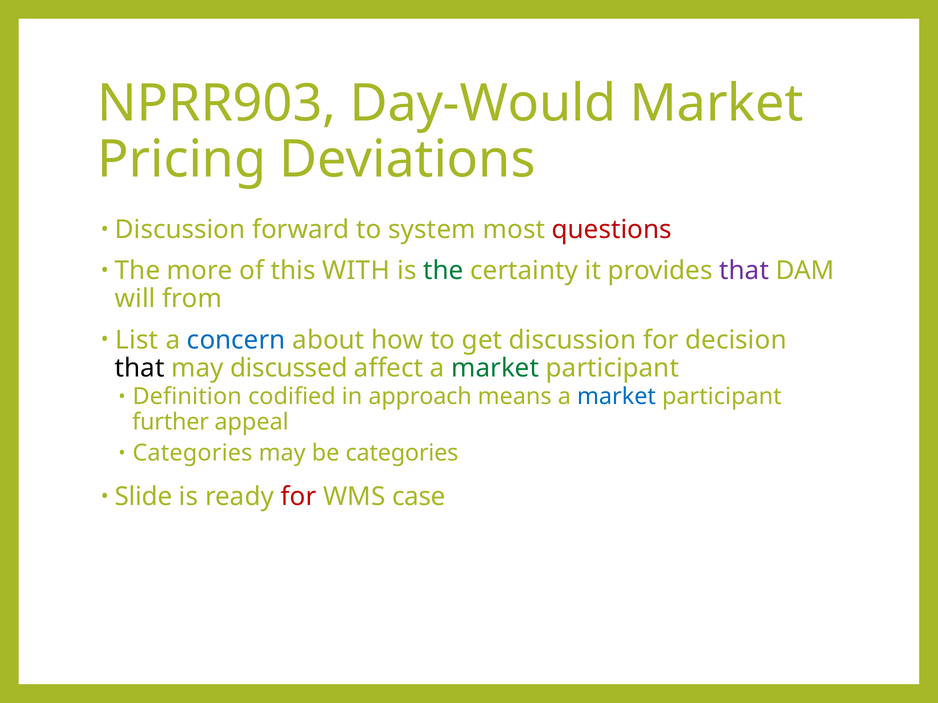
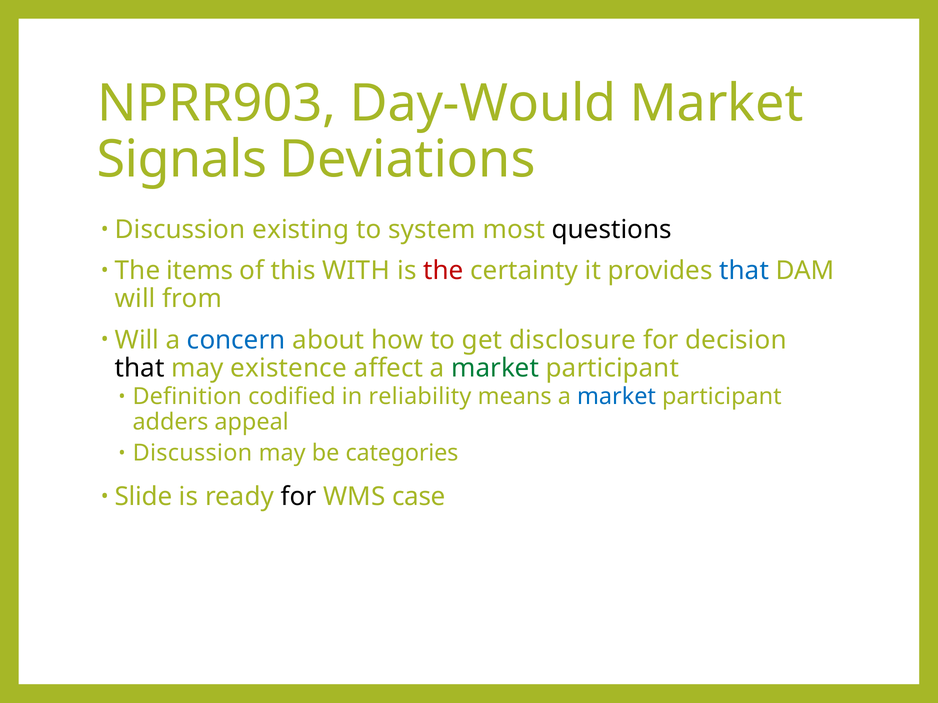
Pricing: Pricing -> Signals
forward: forward -> existing
questions colour: red -> black
more: more -> items
the at (443, 271) colour: green -> red
that at (744, 271) colour: purple -> blue
List at (137, 340): List -> Will
get discussion: discussion -> disclosure
discussed: discussed -> existence
approach: approach -> reliability
further: further -> adders
Categories at (192, 454): Categories -> Discussion
for at (299, 497) colour: red -> black
